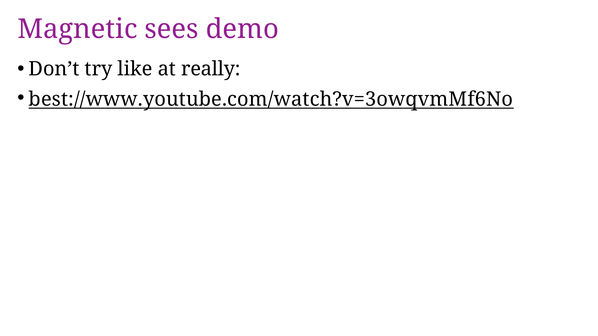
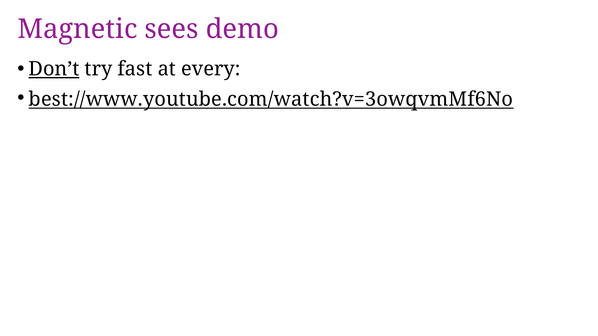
Don’t underline: none -> present
like: like -> fast
really: really -> every
